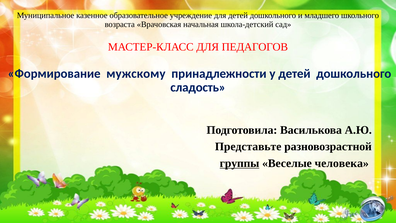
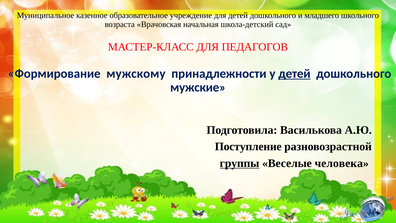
детей at (294, 74) underline: none -> present
сладость: сладость -> мужские
Представьте: Представьте -> Поступление
